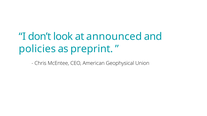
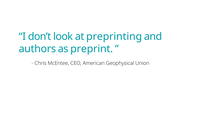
announced: announced -> preprinting
policies: policies -> authors
